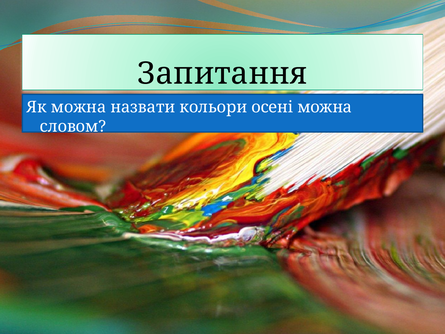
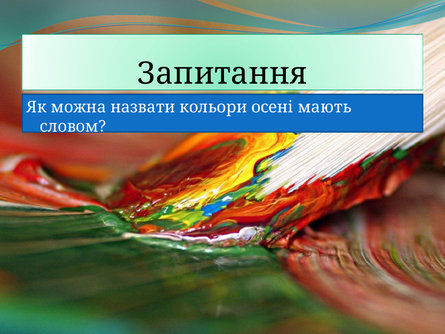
осені можна: можна -> мають
